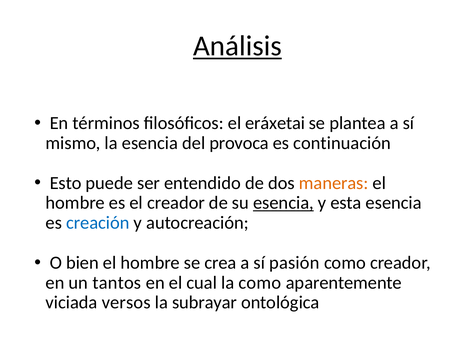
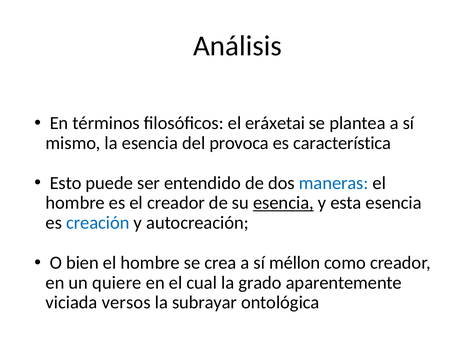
Análisis underline: present -> none
continuación: continuación -> característica
maneras colour: orange -> blue
pasión: pasión -> méllon
tantos: tantos -> quiere
la como: como -> grado
